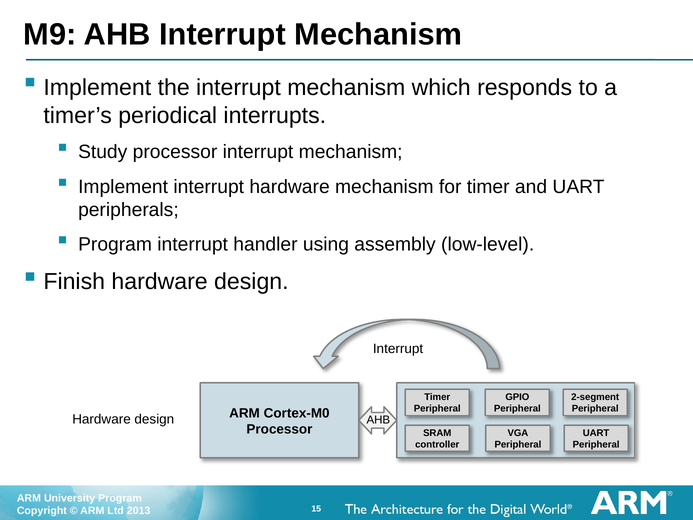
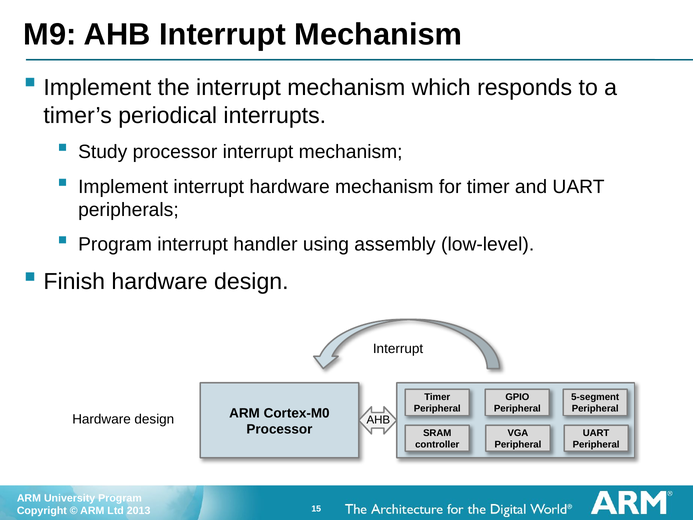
2-segment: 2-segment -> 5-segment
